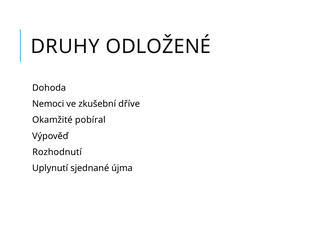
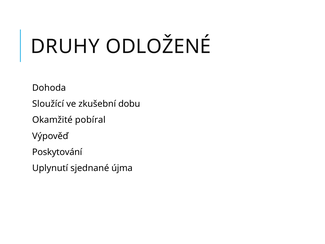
Nemoci: Nemoci -> Sloužící
dříve: dříve -> dobu
Rozhodnutí: Rozhodnutí -> Poskytování
